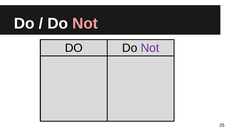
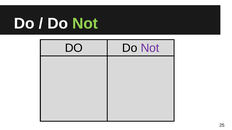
Not at (85, 24) colour: pink -> light green
